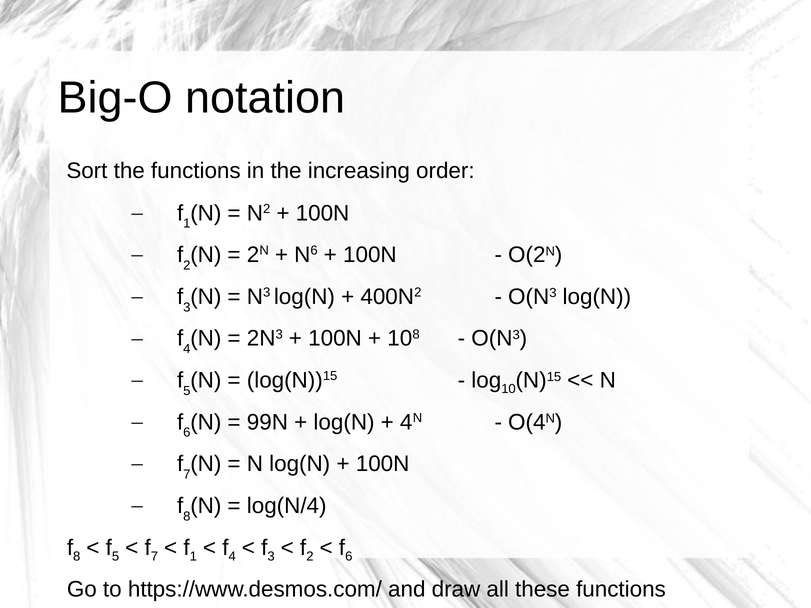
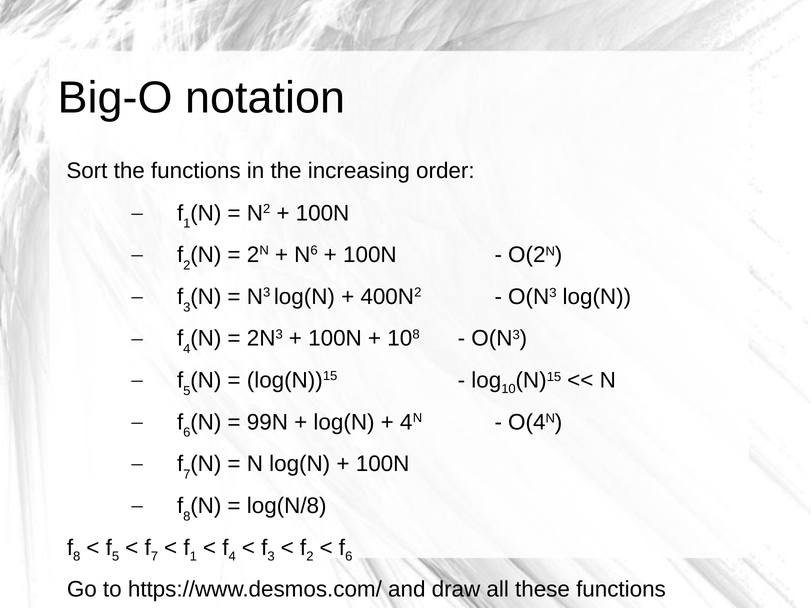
log(N/4: log(N/4 -> log(N/8
